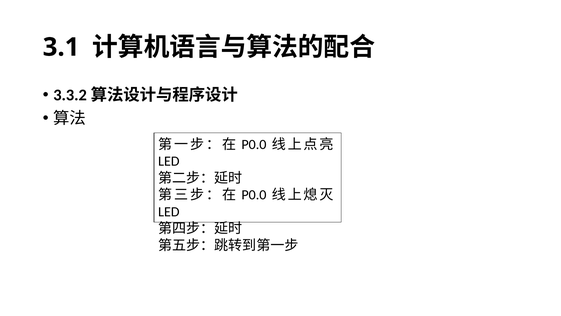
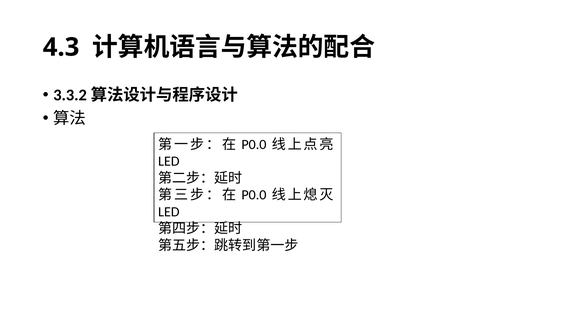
3.1: 3.1 -> 4.3
